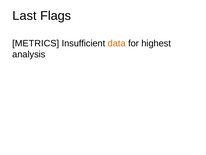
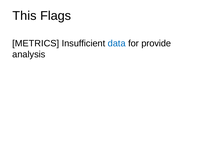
Last: Last -> This
data colour: orange -> blue
highest: highest -> provide
